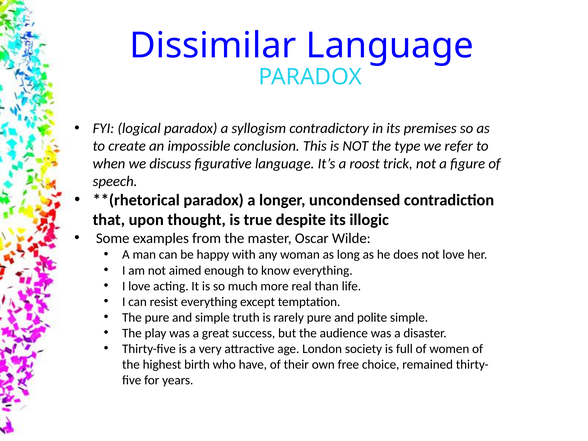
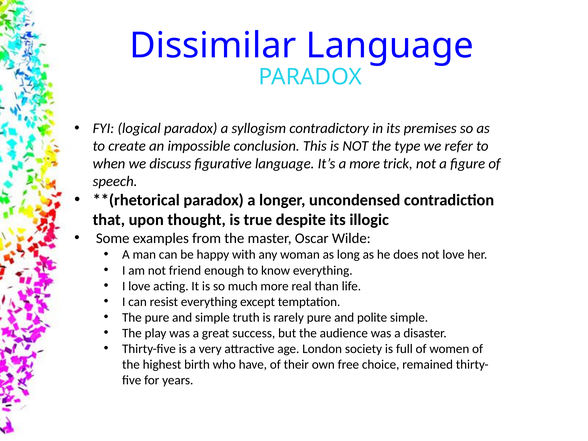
a roost: roost -> more
aimed: aimed -> friend
